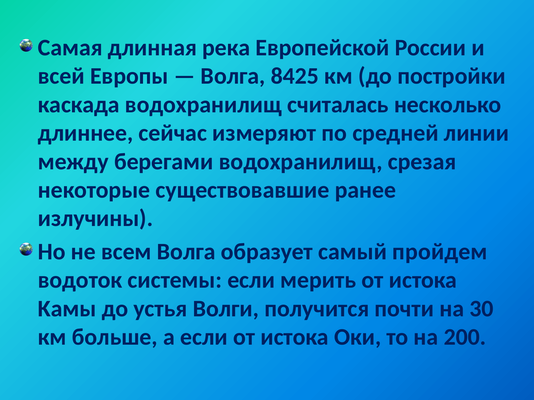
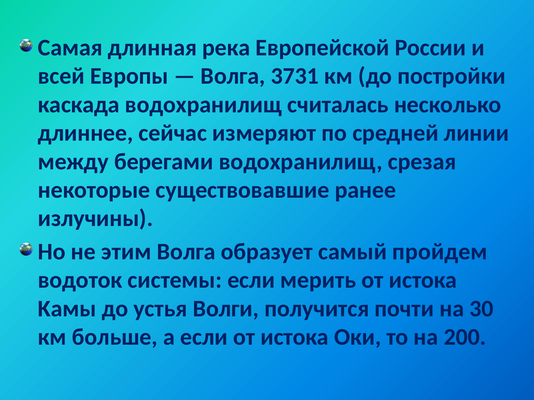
8425: 8425 -> 3731
всем: всем -> этим
